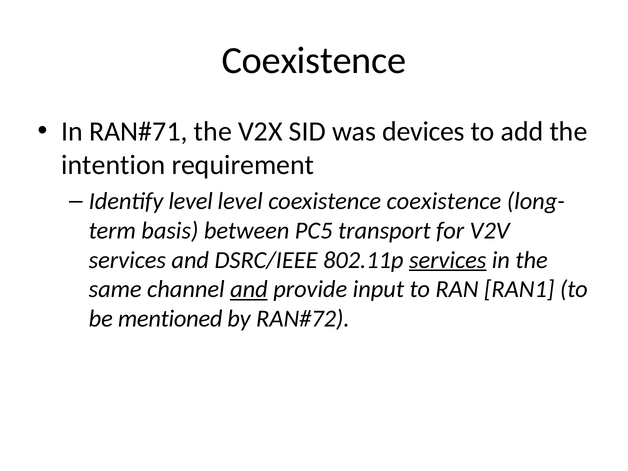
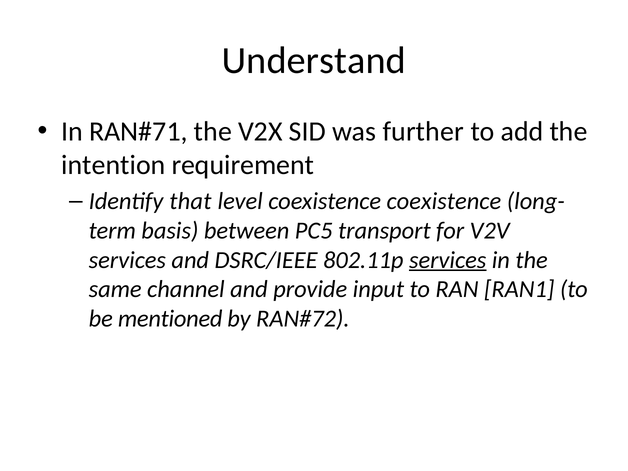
Coexistence at (314, 61): Coexistence -> Understand
devices: devices -> further
Identify level: level -> that
and at (249, 289) underline: present -> none
